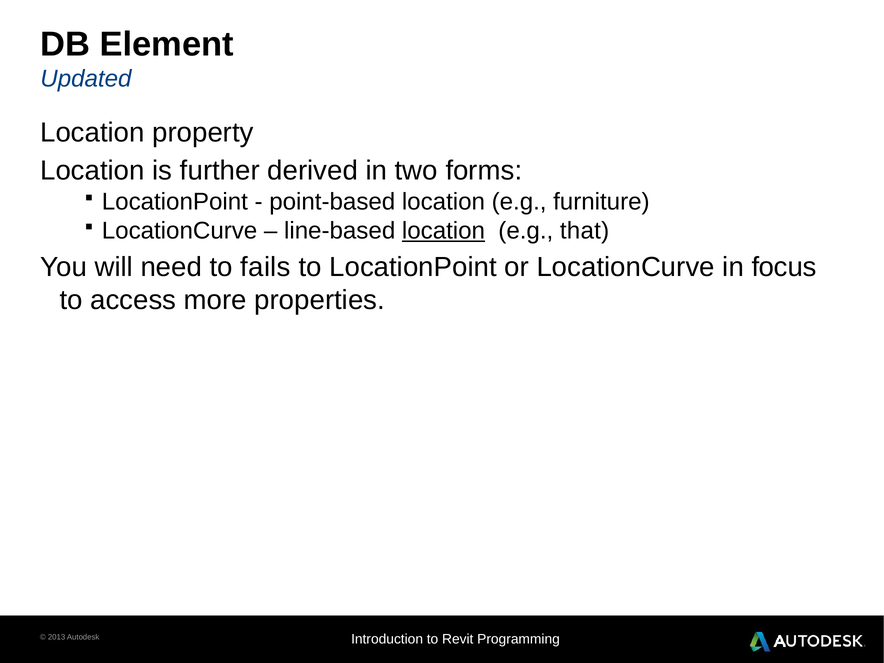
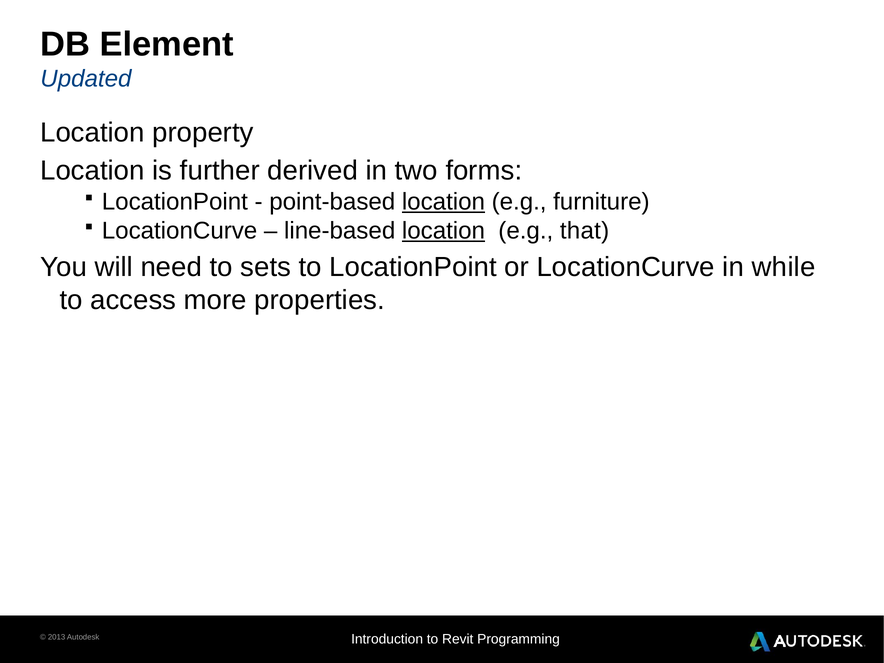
location at (443, 202) underline: none -> present
fails: fails -> sets
focus: focus -> while
